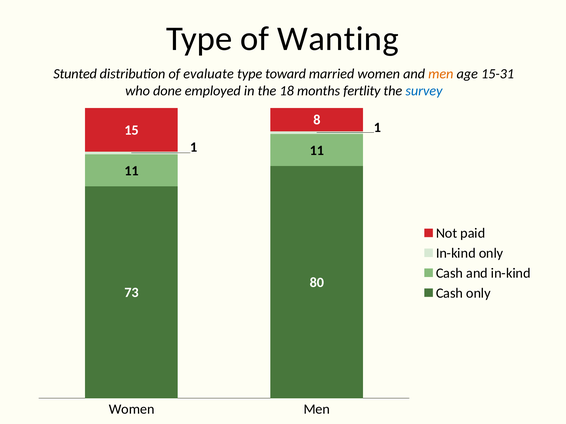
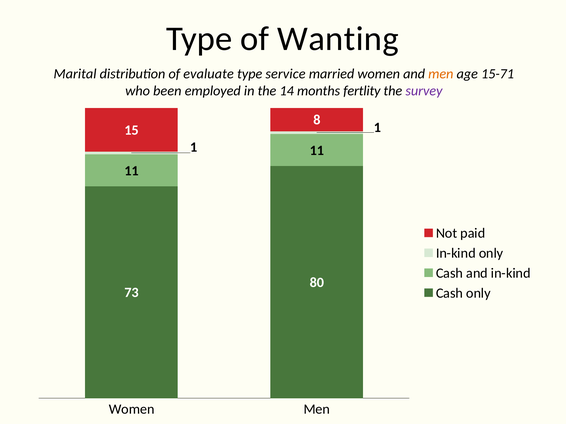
Stunted: Stunted -> Marital
toward: toward -> service
15-31: 15-31 -> 15-71
done: done -> been
18: 18 -> 14
survey colour: blue -> purple
